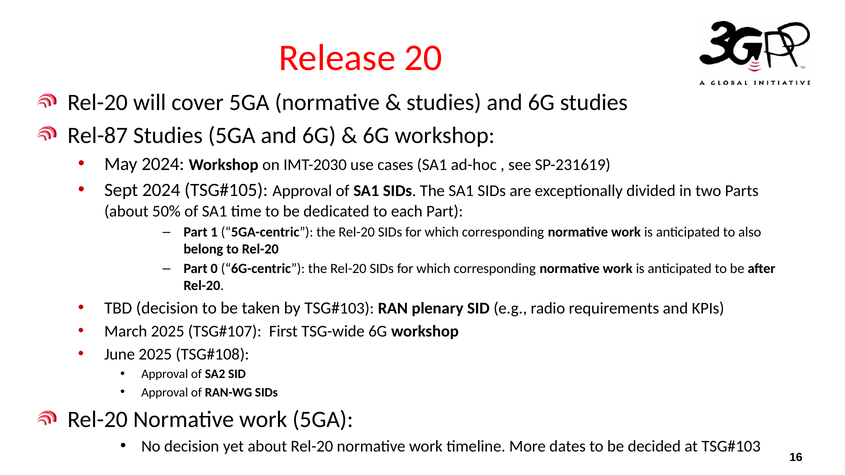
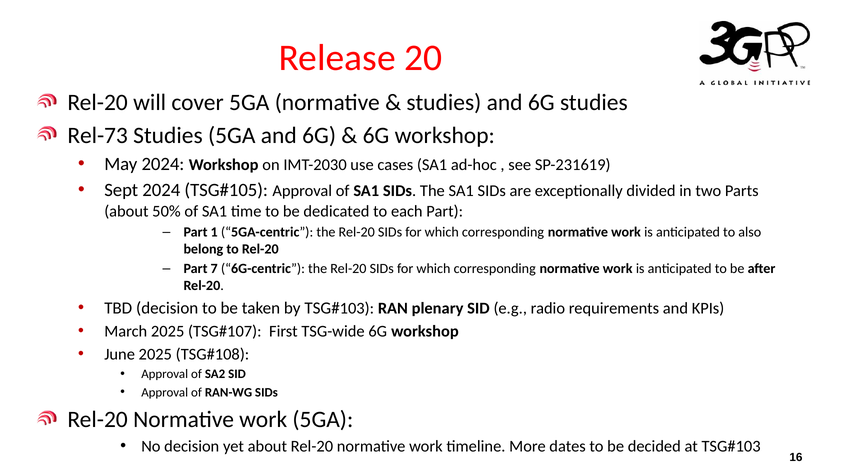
Rel-87: Rel-87 -> Rel-73
0: 0 -> 7
